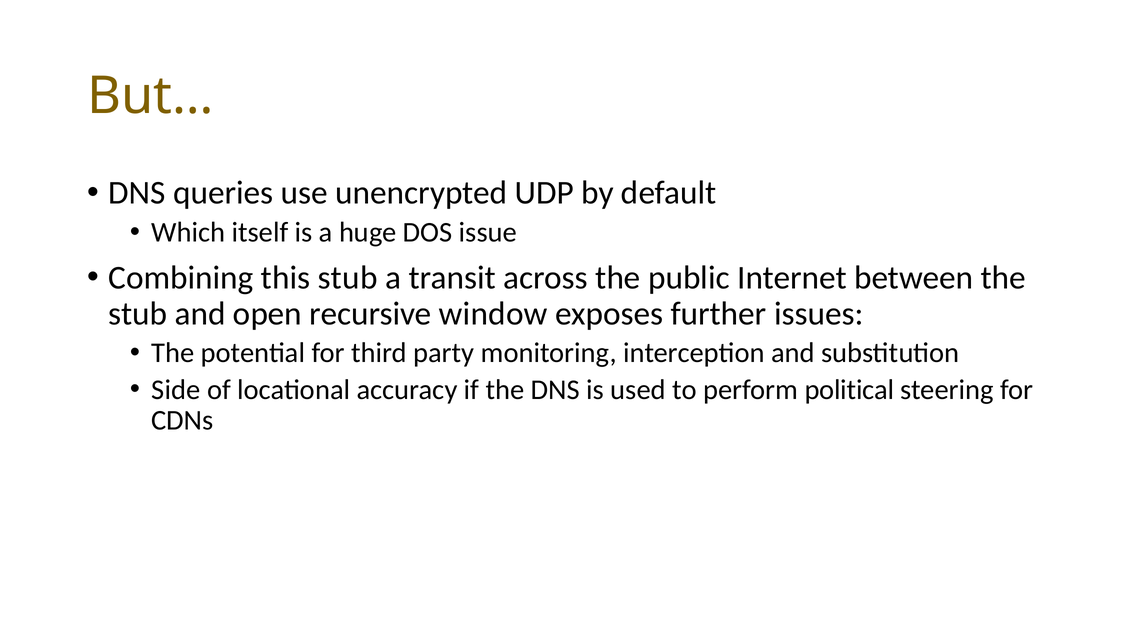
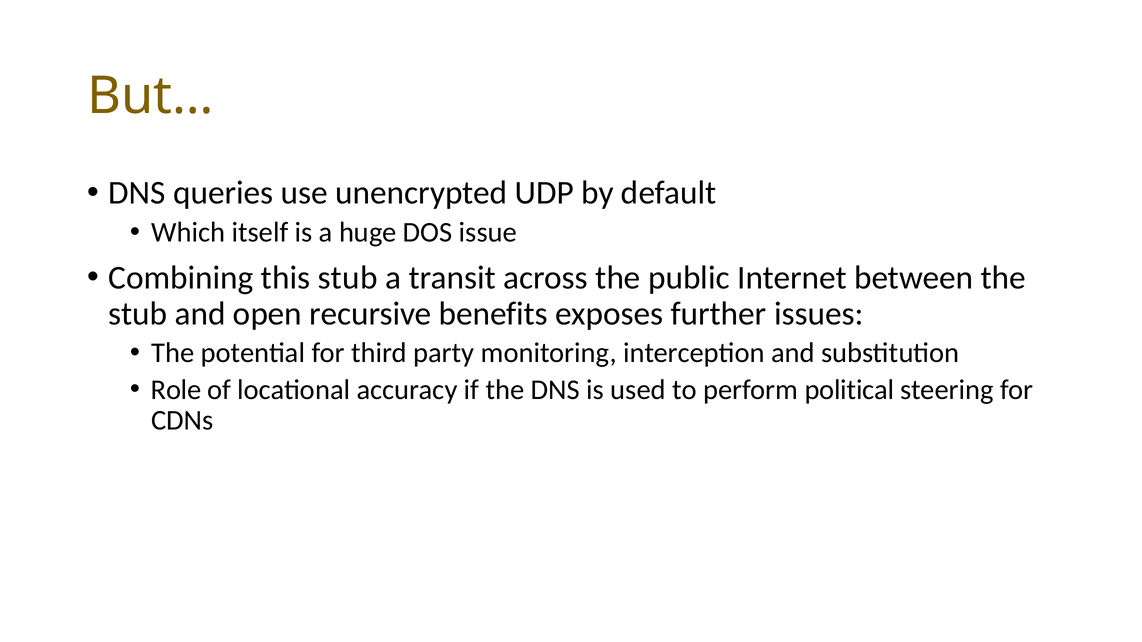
window: window -> benefits
Side: Side -> Role
